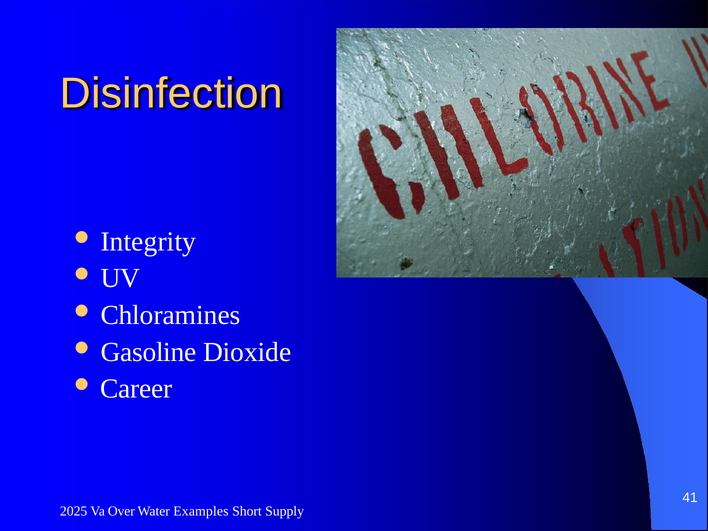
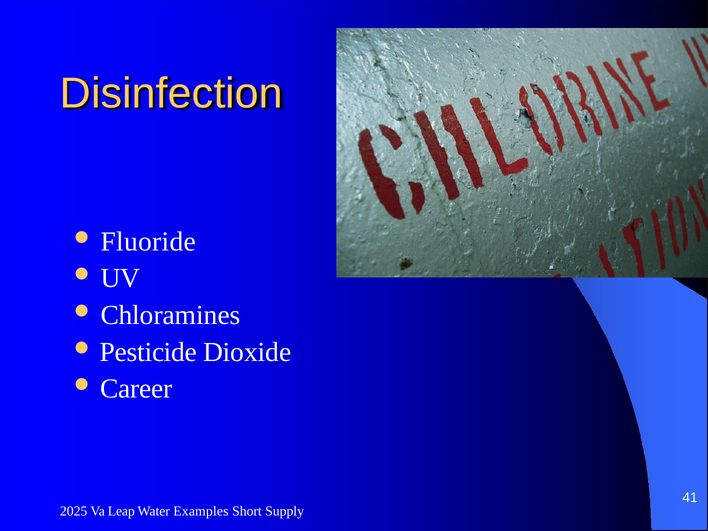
Integrity: Integrity -> Fluoride
Gasoline: Gasoline -> Pesticide
Over: Over -> Leap
